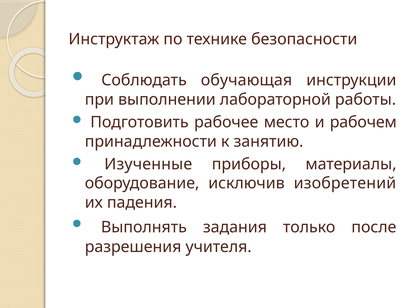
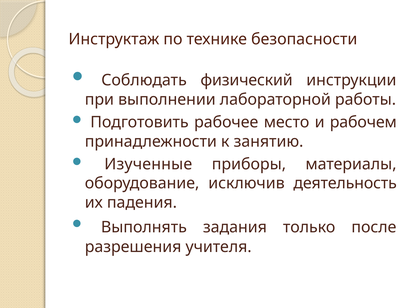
обучающая: обучающая -> физический
изобретений: изобретений -> деятельность
